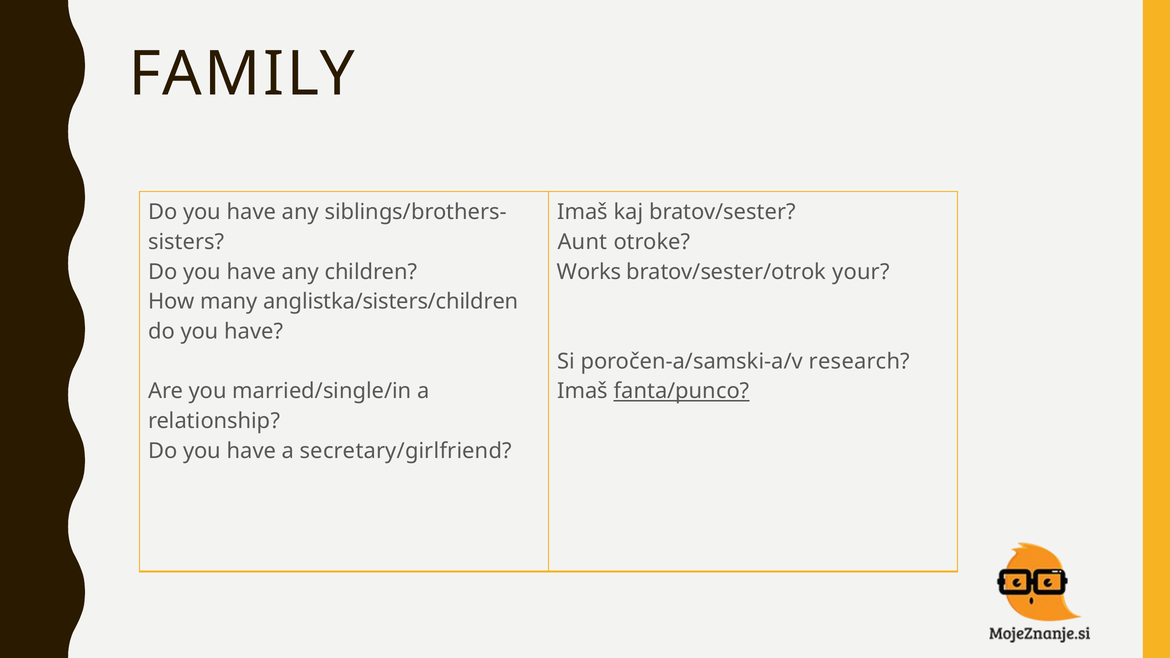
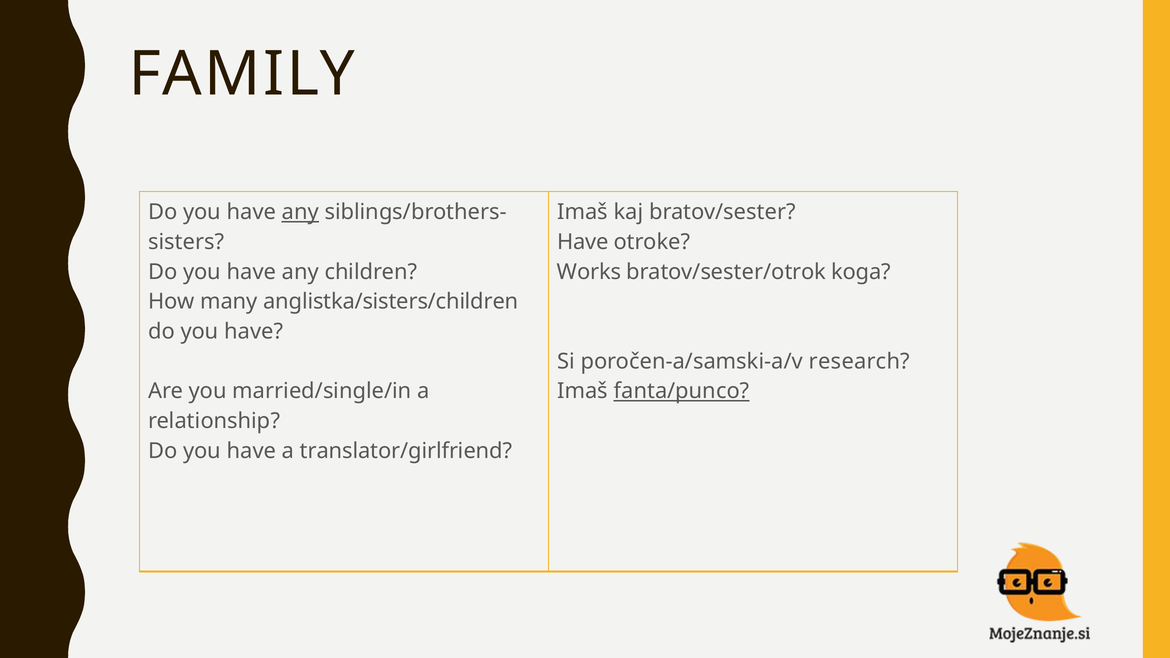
any at (300, 212) underline: none -> present
Aunt at (583, 242): Aunt -> Have
your: your -> koga
secretary/girlfriend: secretary/girlfriend -> translator/girlfriend
